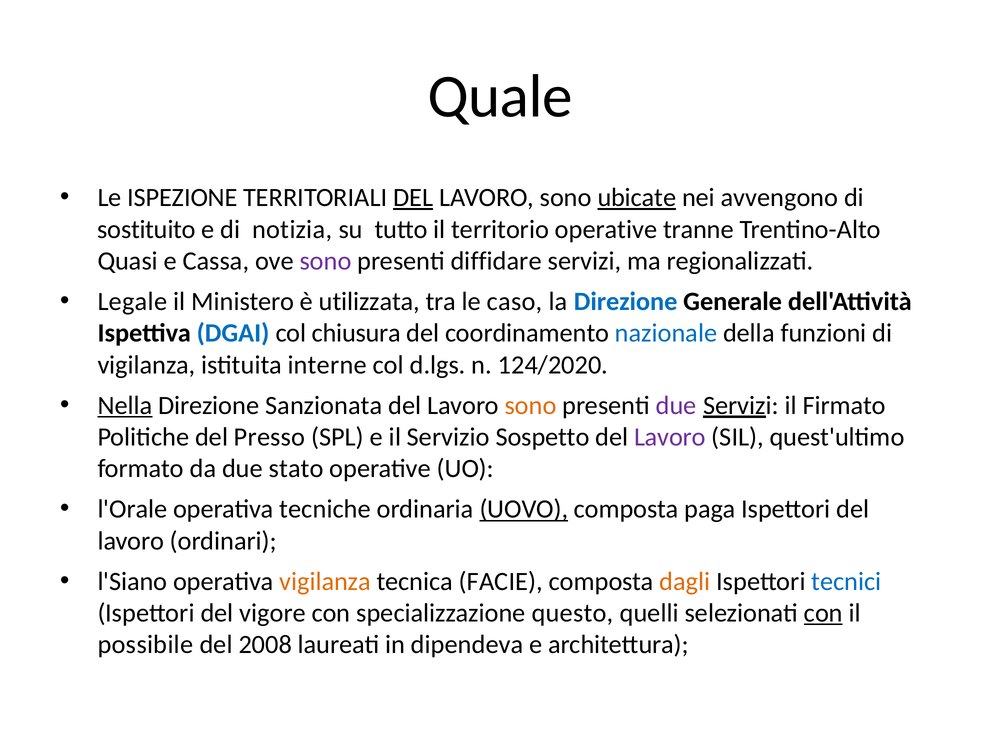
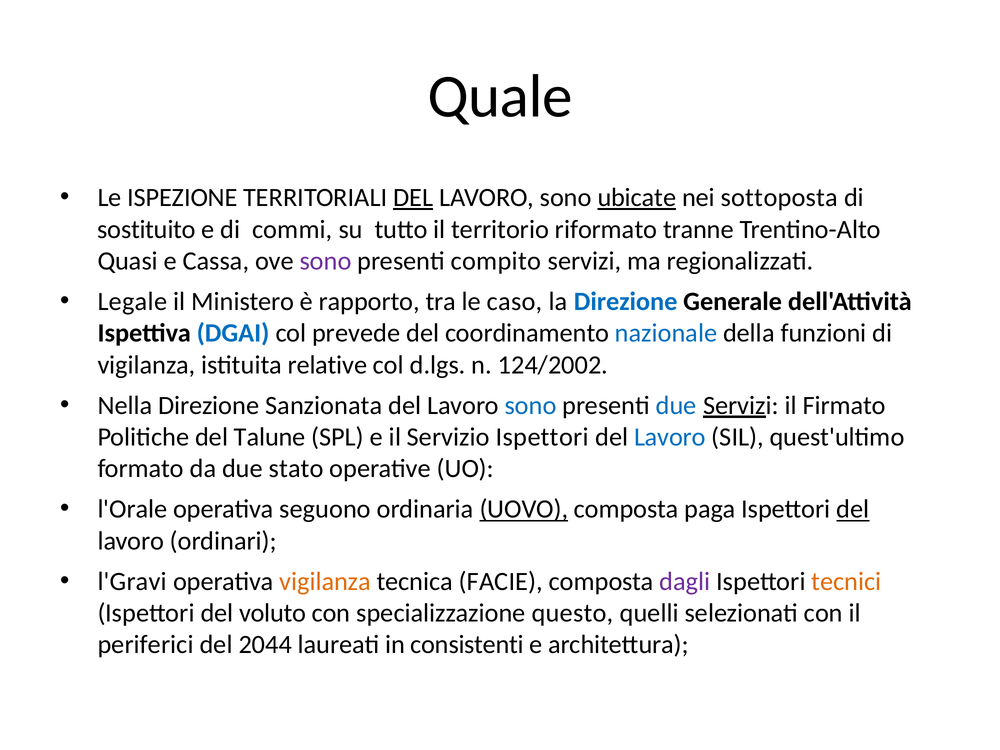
avvengono: avvengono -> sottoposta
notizia: notizia -> commi
territorio operative: operative -> riformato
diffidare: diffidare -> compito
utilizzata: utilizzata -> rapporto
chiusura: chiusura -> prevede
interne: interne -> relative
124/2020: 124/2020 -> 124/2002
Nella underline: present -> none
sono at (531, 405) colour: orange -> blue
due at (676, 405) colour: purple -> blue
Presso: Presso -> Talune
Servizio Sospetto: Sospetto -> Ispettori
Lavoro at (670, 437) colour: purple -> blue
tecniche: tecniche -> seguono
del at (853, 509) underline: none -> present
l'Siano: l'Siano -> l'Gravi
dagli colour: orange -> purple
tecnici colour: blue -> orange
vigore: vigore -> voluto
con at (823, 613) underline: present -> none
possibile: possibile -> periferici
2008: 2008 -> 2044
dipendeva: dipendeva -> consistenti
